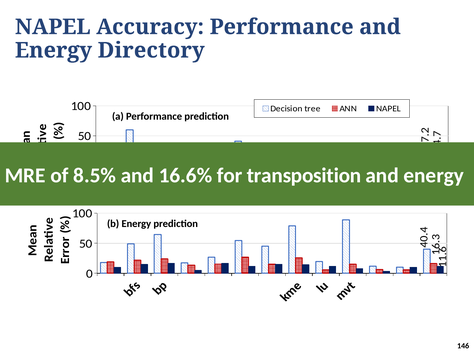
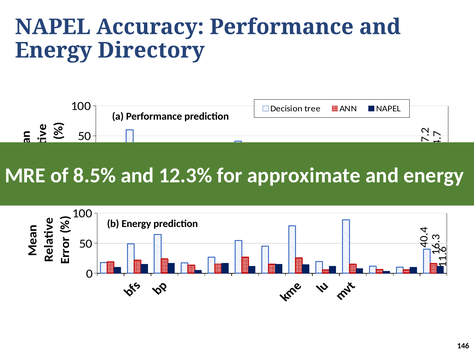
16.6%: 16.6% -> 12.3%
transposition: transposition -> approximate
